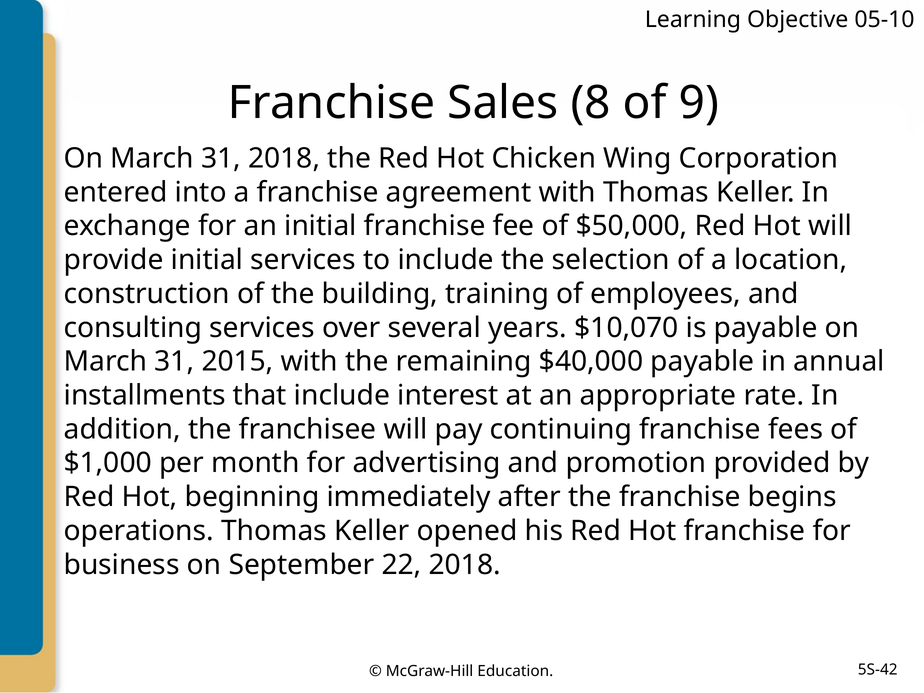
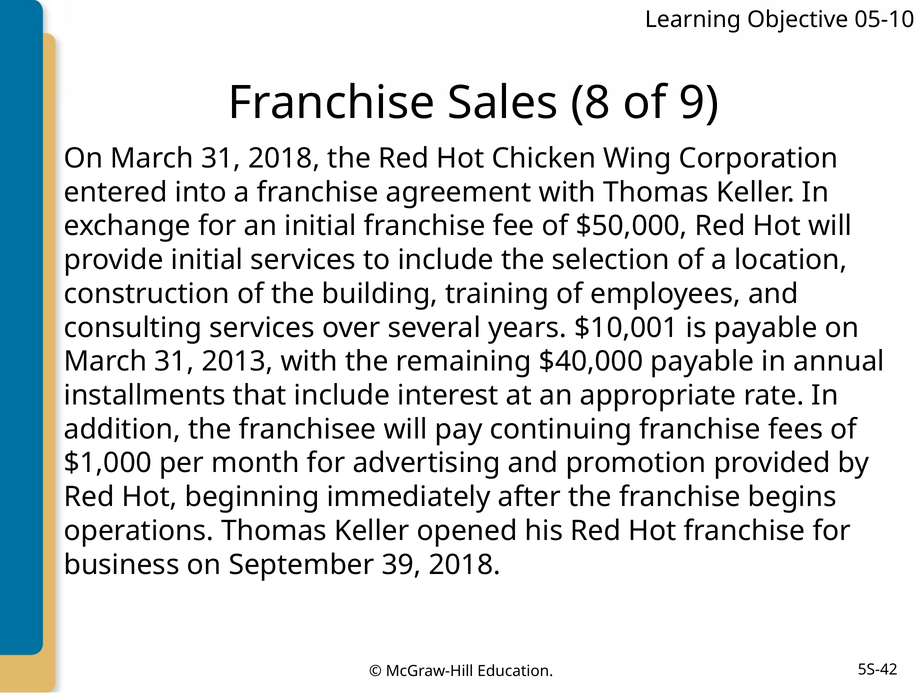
$10,070: $10,070 -> $10,001
2015: 2015 -> 2013
22: 22 -> 39
